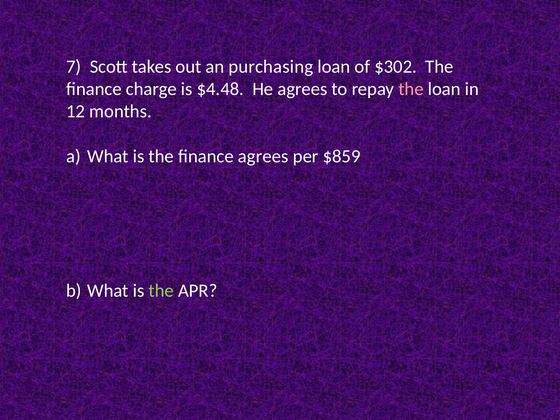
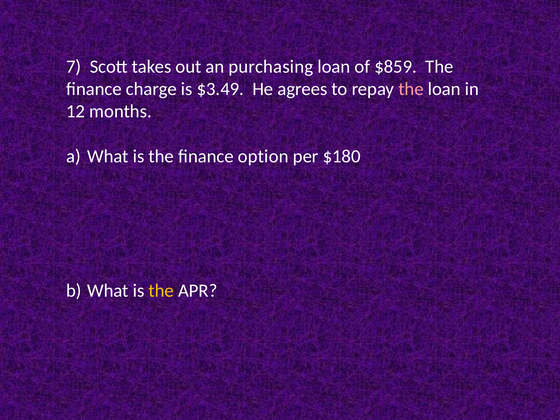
$302: $302 -> $859
$4.48: $4.48 -> $3.49
finance agrees: agrees -> option
$859: $859 -> $180
the at (161, 291) colour: light green -> yellow
